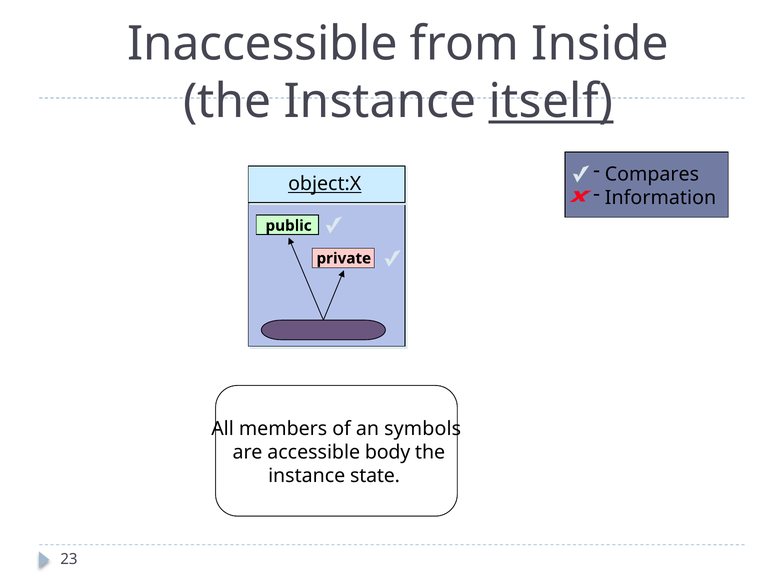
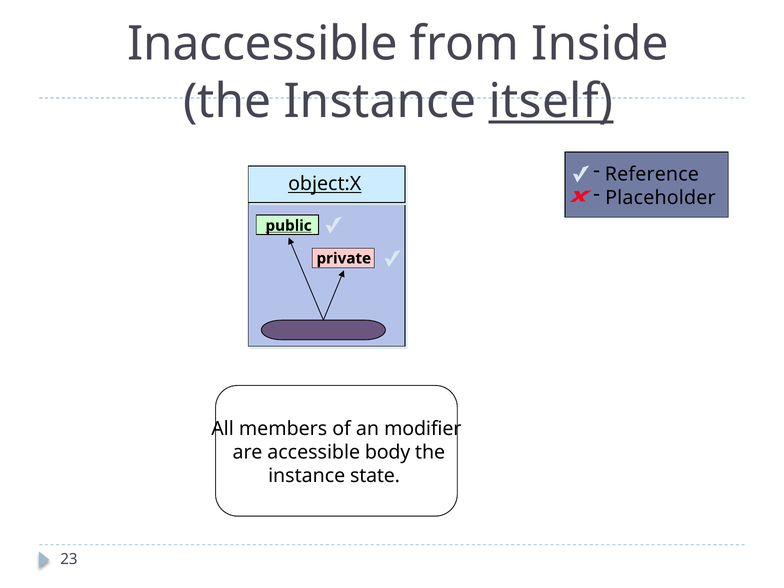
Compares: Compares -> Reference
Information: Information -> Placeholder
public underline: none -> present
symbols: symbols -> modifier
